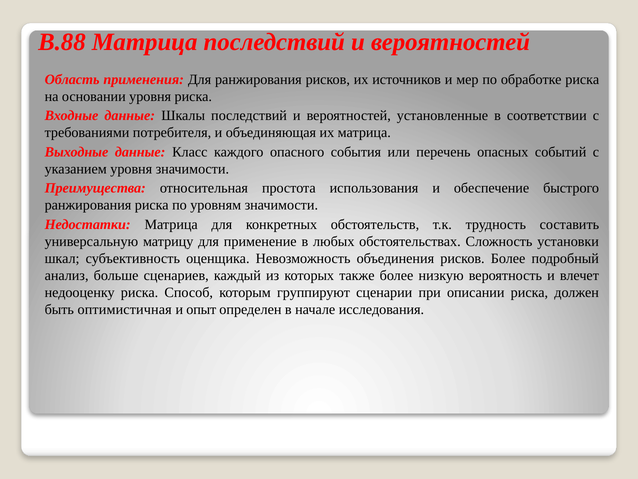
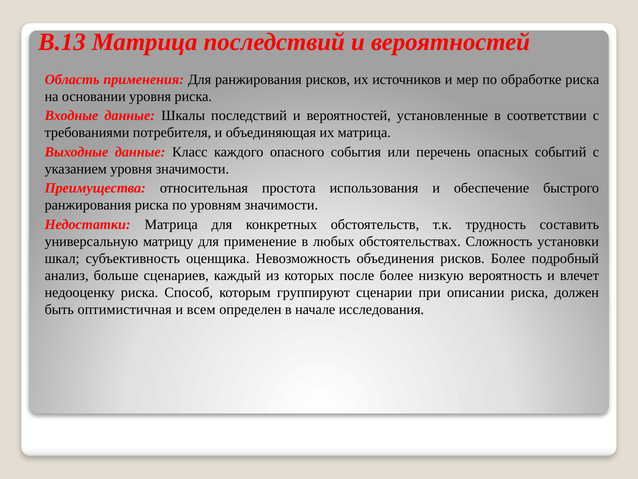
B.88: B.88 -> B.13
также: также -> после
опыт: опыт -> всем
